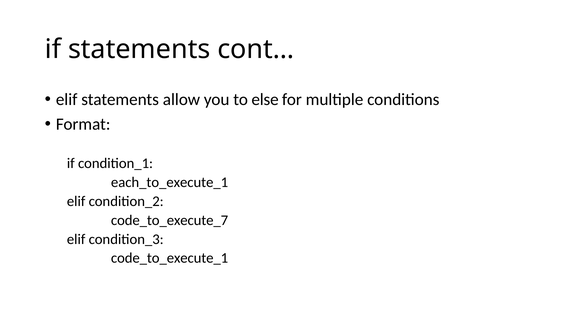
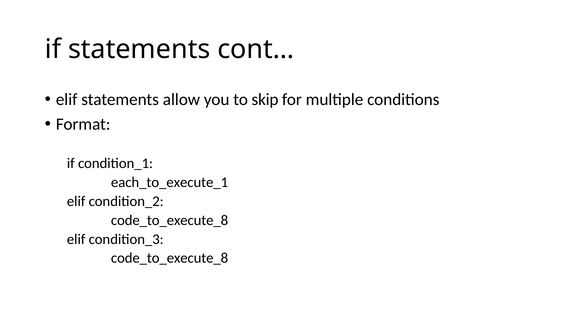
else: else -> skip
code_to_execute_7 at (170, 220): code_to_execute_7 -> code_to_execute_8
code_to_execute_1 at (170, 258): code_to_execute_1 -> code_to_execute_8
